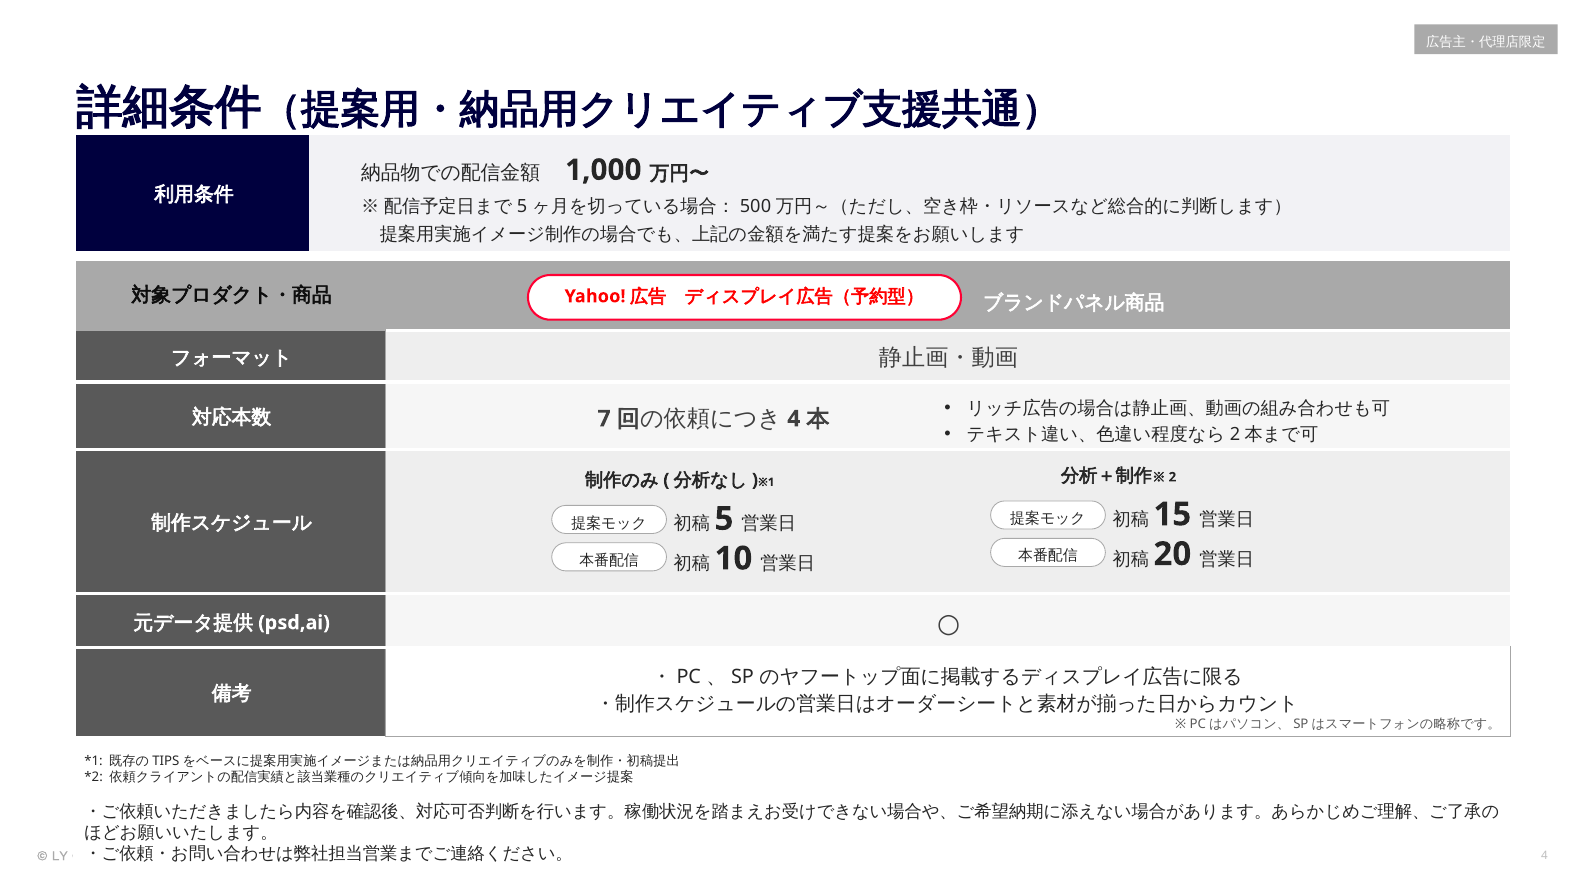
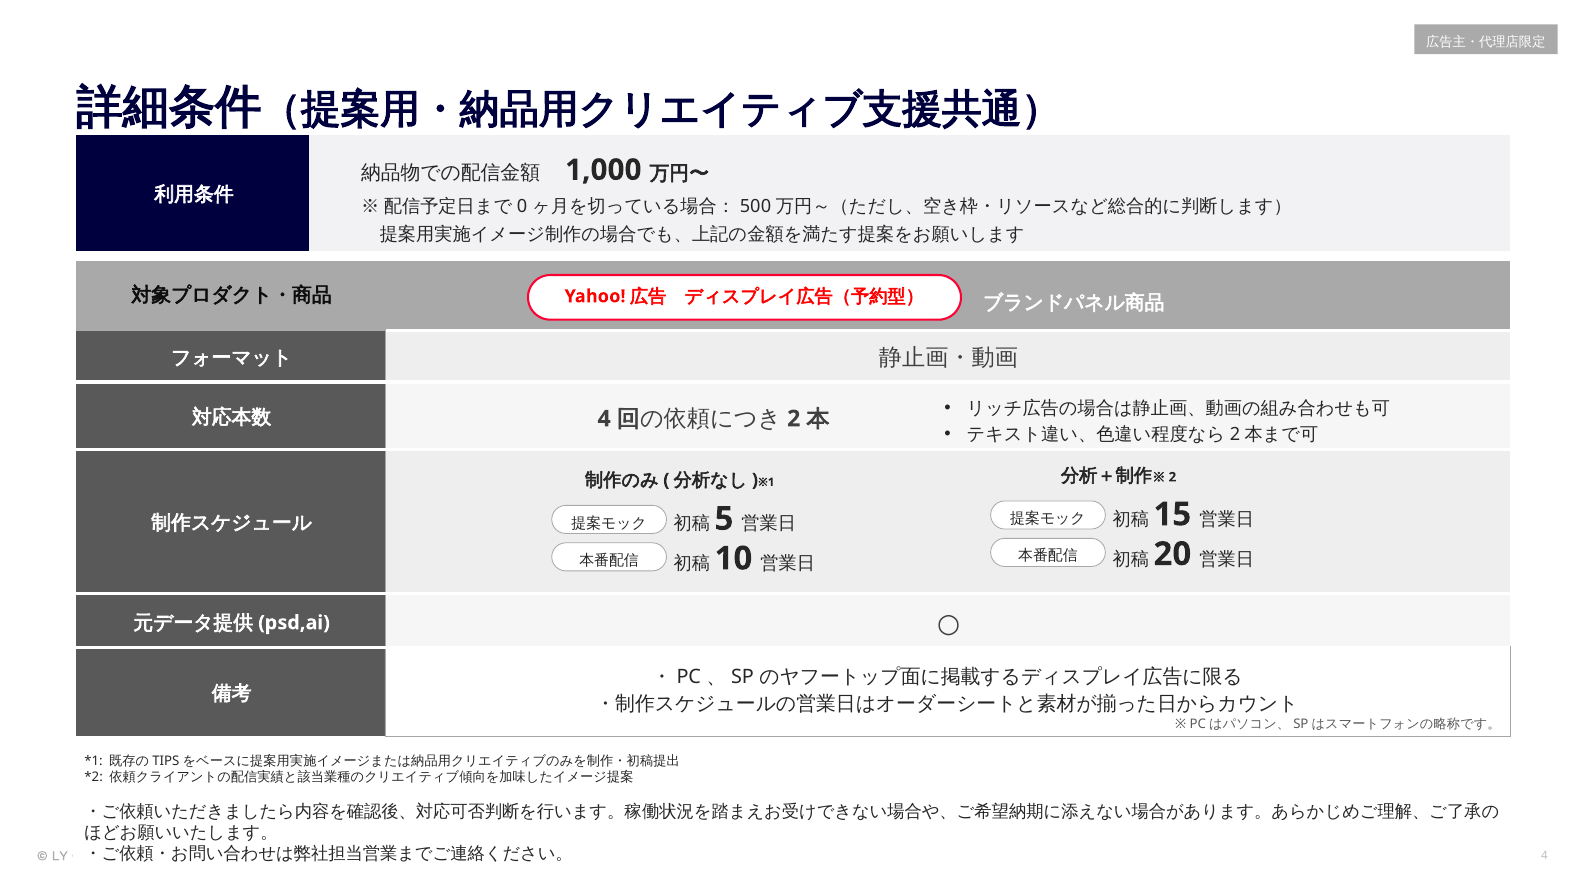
5 at (522, 207): 5 -> 0
7 at (604, 419): 7 -> 4
4 at (794, 419): 4 -> 2
